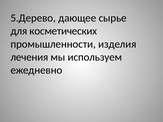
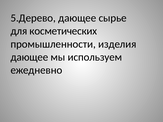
лечения at (29, 57): лечения -> дающее
